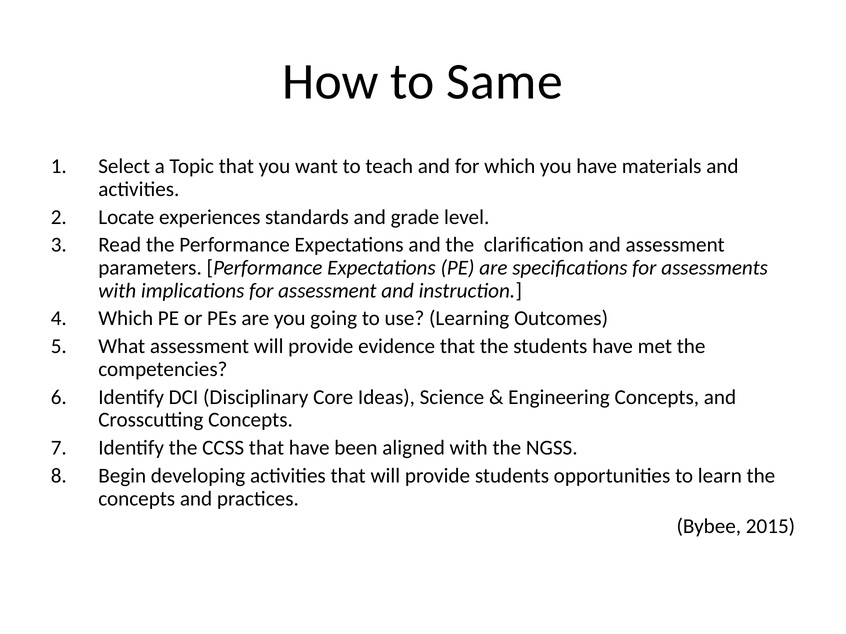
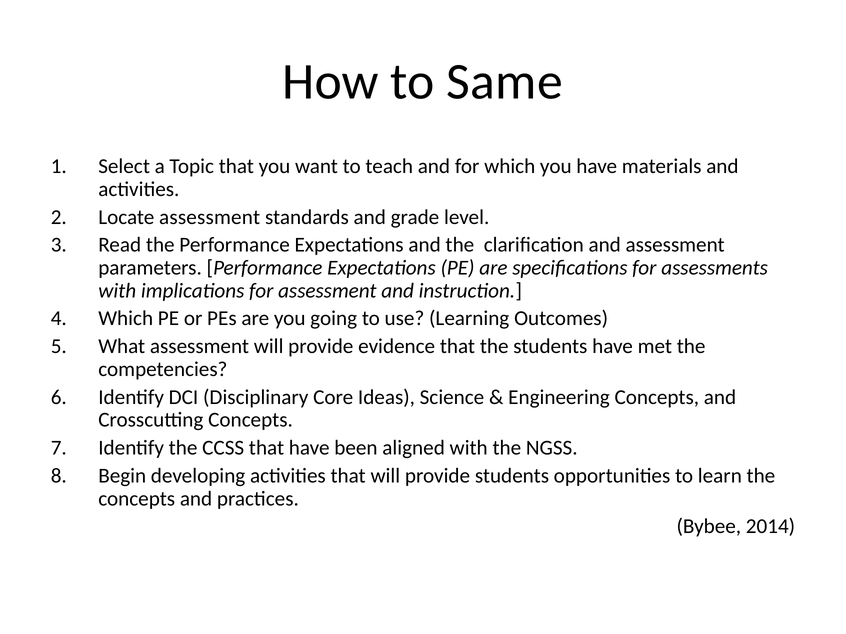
Locate experiences: experiences -> assessment
2015: 2015 -> 2014
